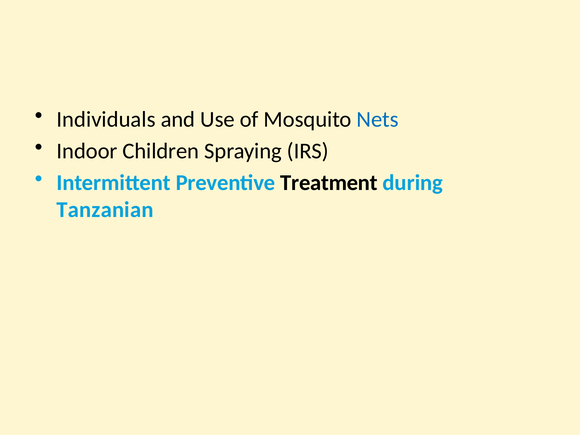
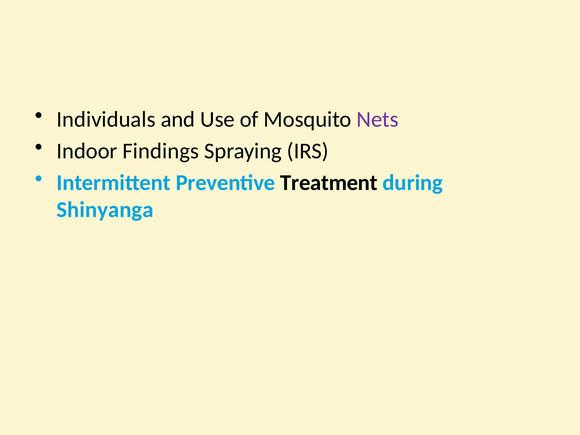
Nets colour: blue -> purple
Children: Children -> Findings
Tanzanian: Tanzanian -> Shinyanga
